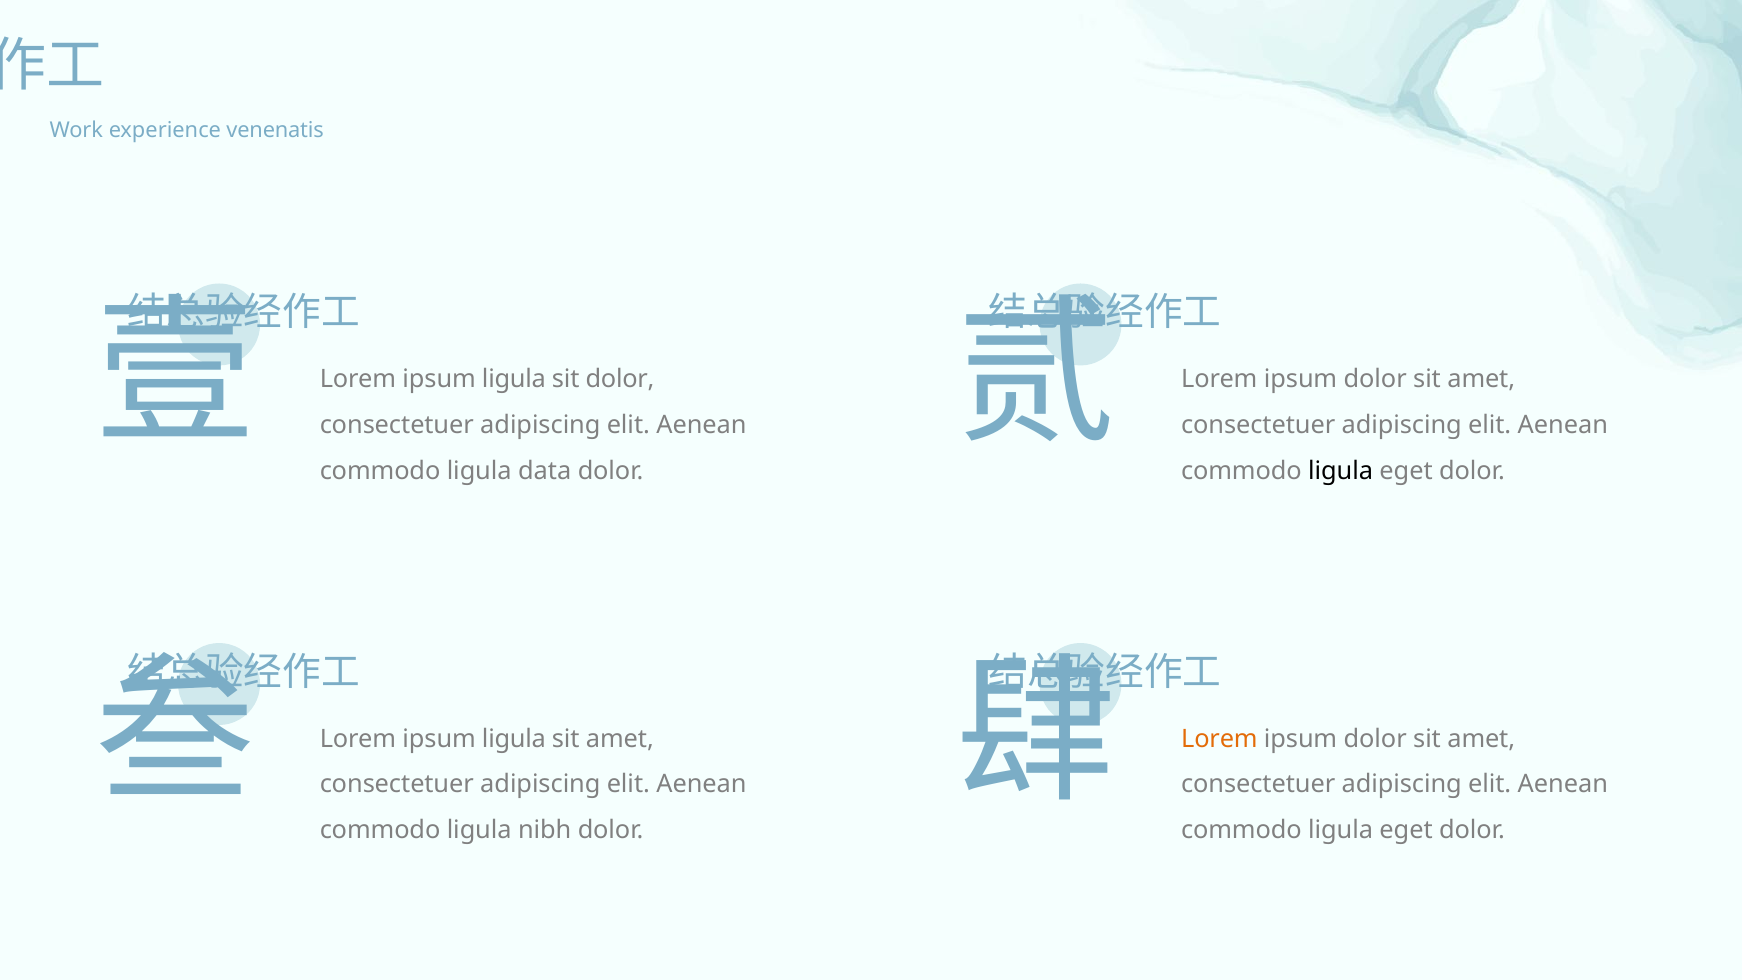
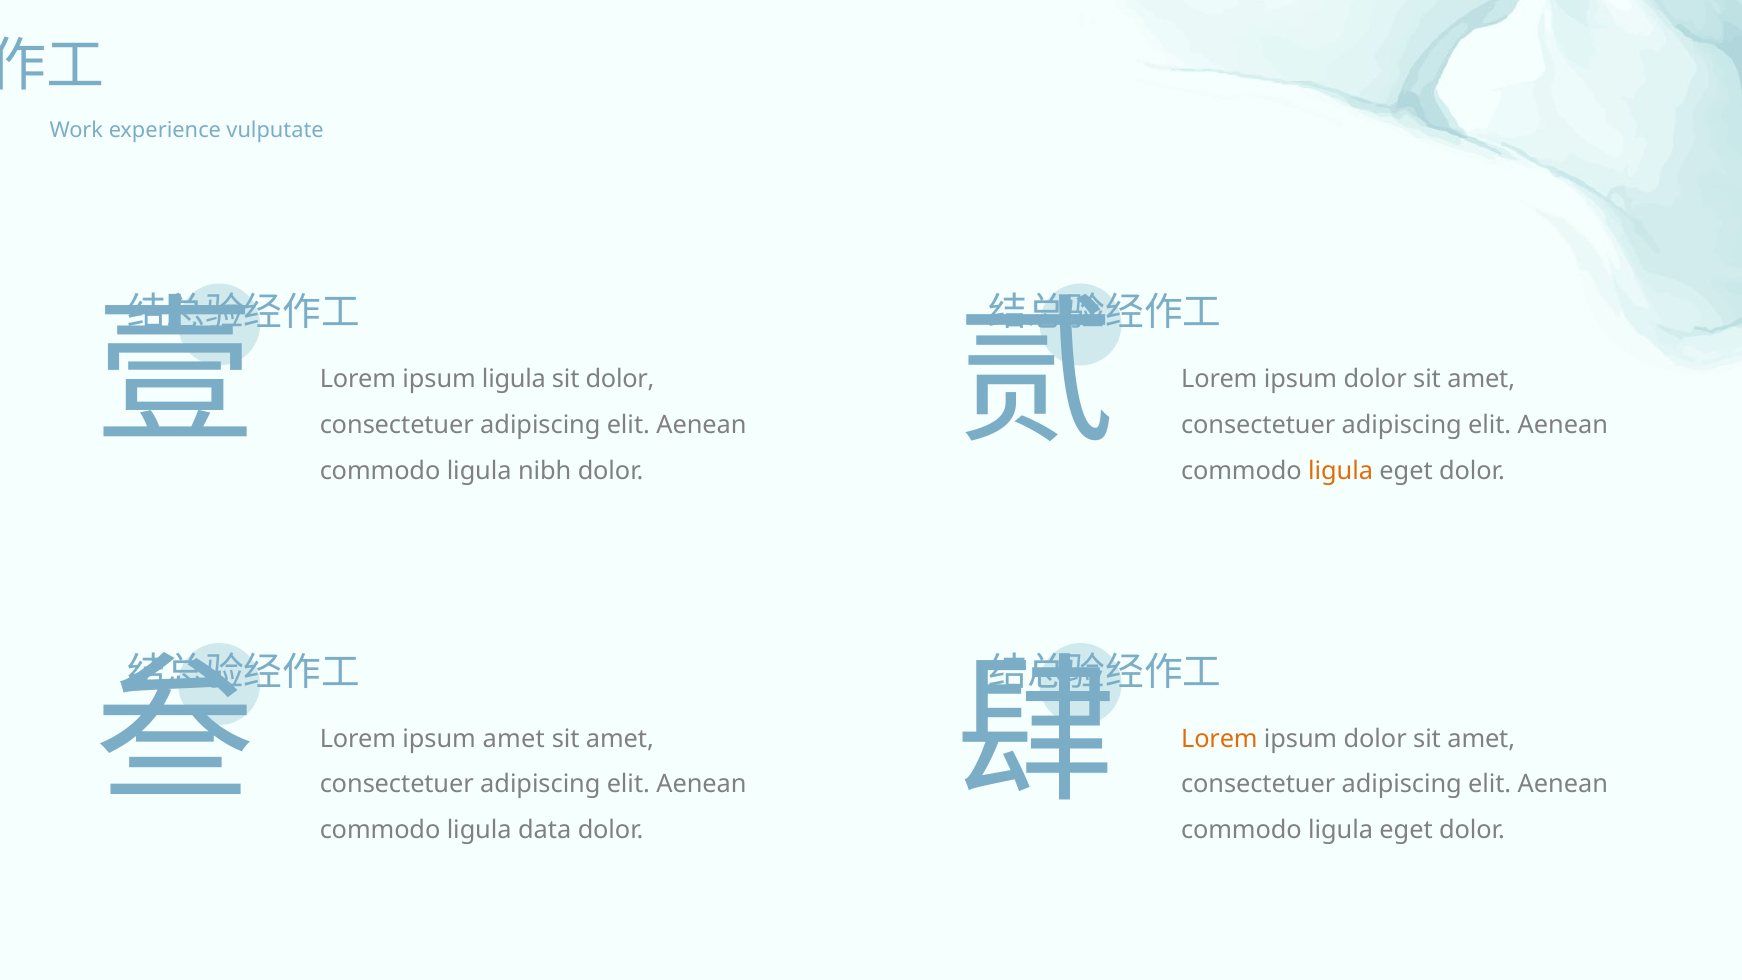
venenatis: venenatis -> vulputate
data: data -> nibh
ligula at (1341, 471) colour: black -> orange
ligula at (514, 739): ligula -> amet
nibh: nibh -> data
